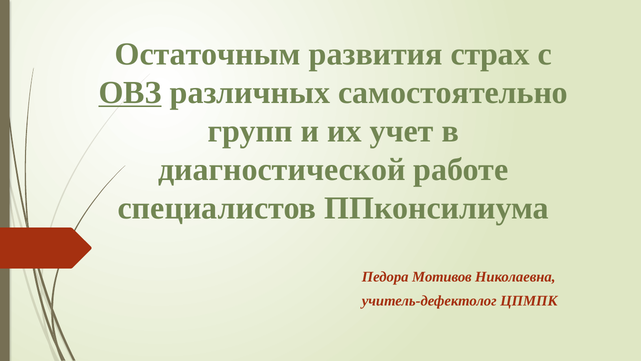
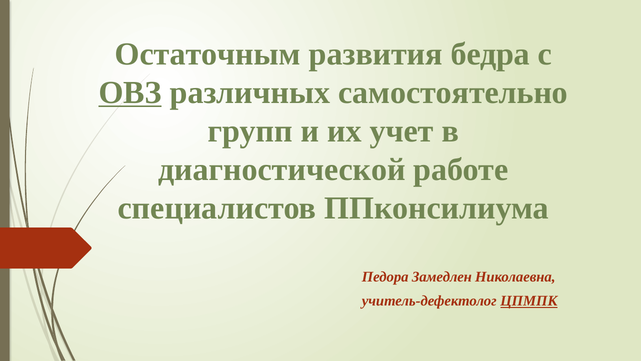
страх: страх -> бедра
Мотивов: Мотивов -> Замедлен
ЦПМПК underline: none -> present
